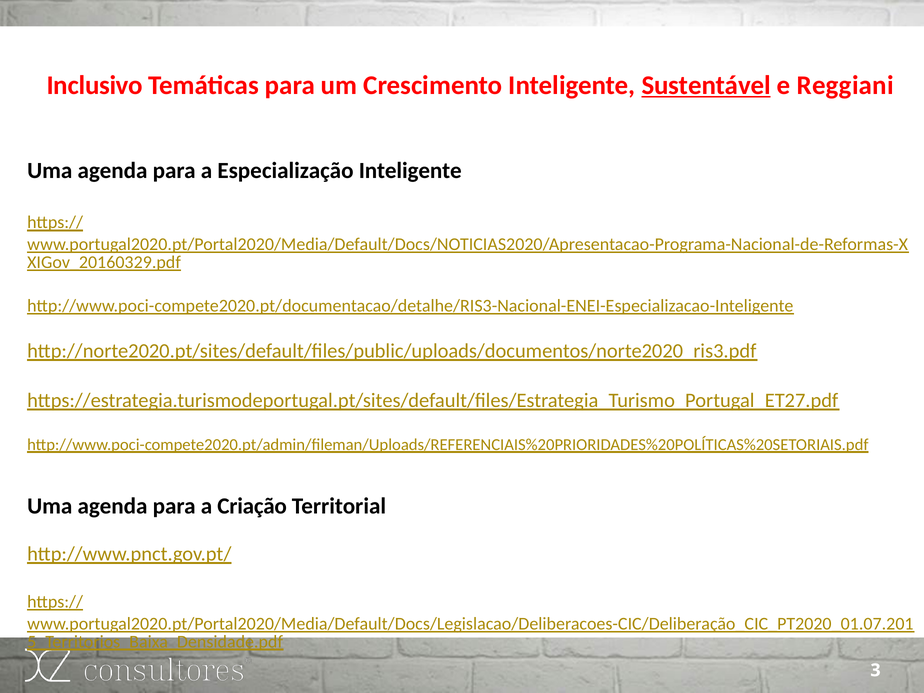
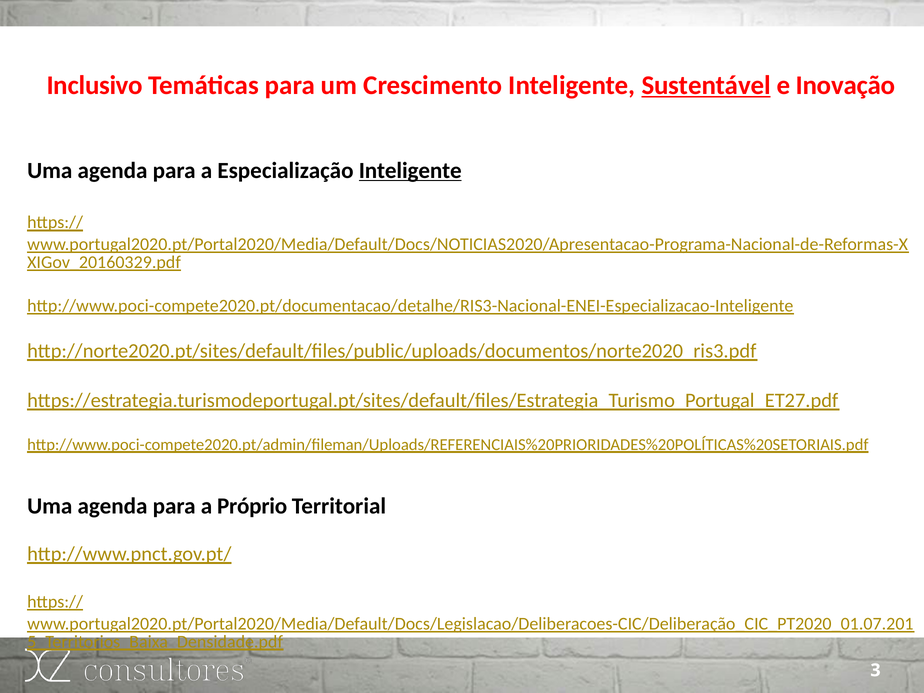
Reggiani: Reggiani -> Inovação
Inteligente at (410, 171) underline: none -> present
Criação: Criação -> Próprio
